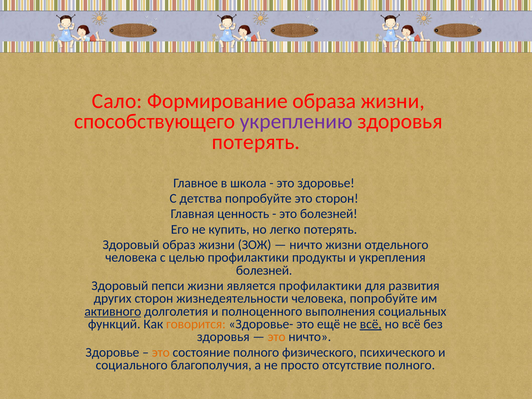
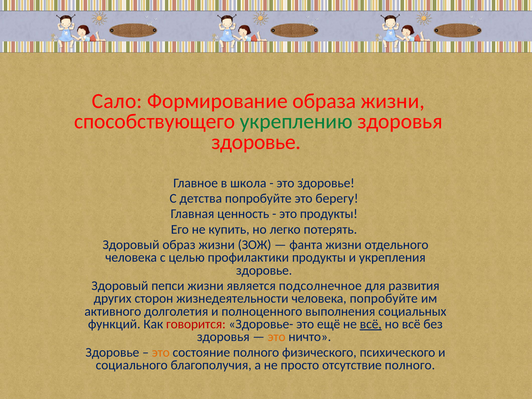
укреплению colour: purple -> green
потерять at (256, 142): потерять -> здоровье
это сторон: сторон -> берегу
это болезней: болезней -> продукты
ничто at (306, 245): ничто -> фанта
болезней at (264, 270): болезней -> здоровье
является профилактики: профилактики -> подсолнечное
активного underline: present -> none
говорится colour: orange -> red
